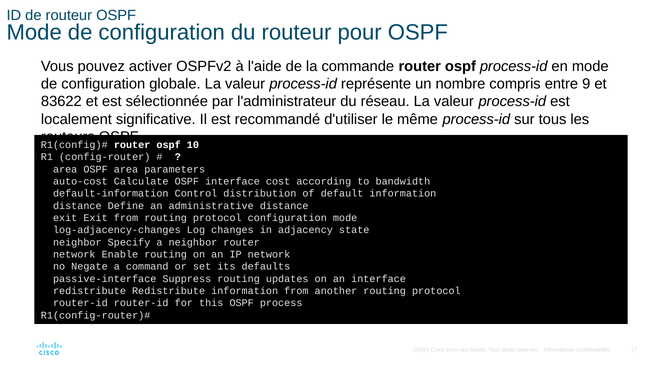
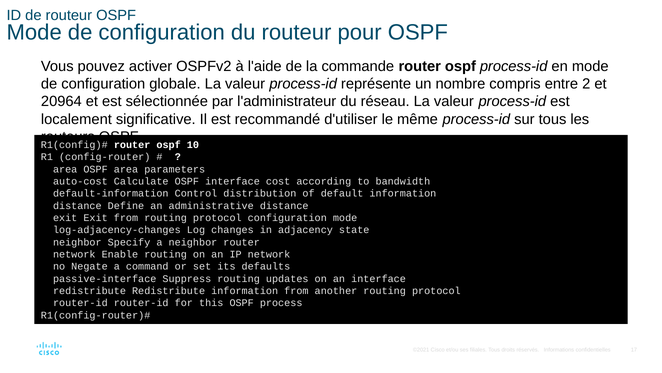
9: 9 -> 2
83622: 83622 -> 20964
